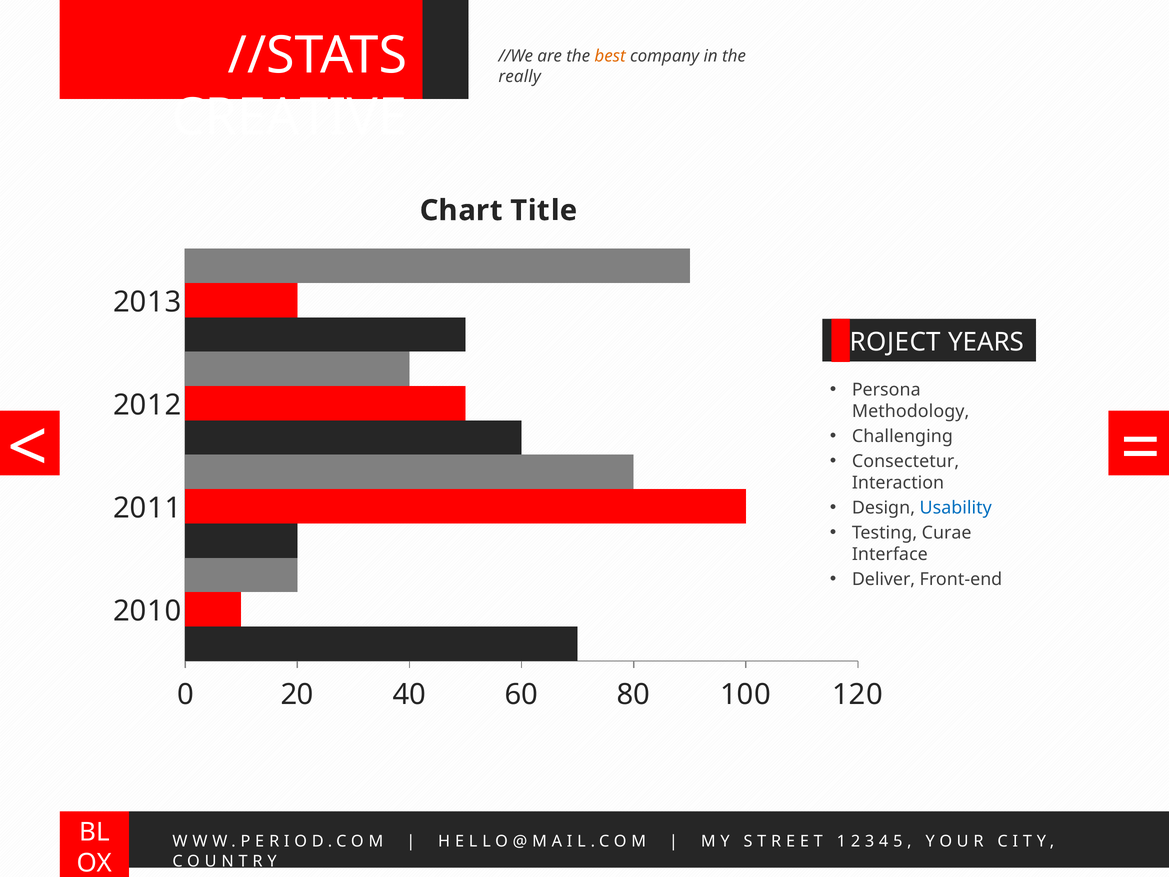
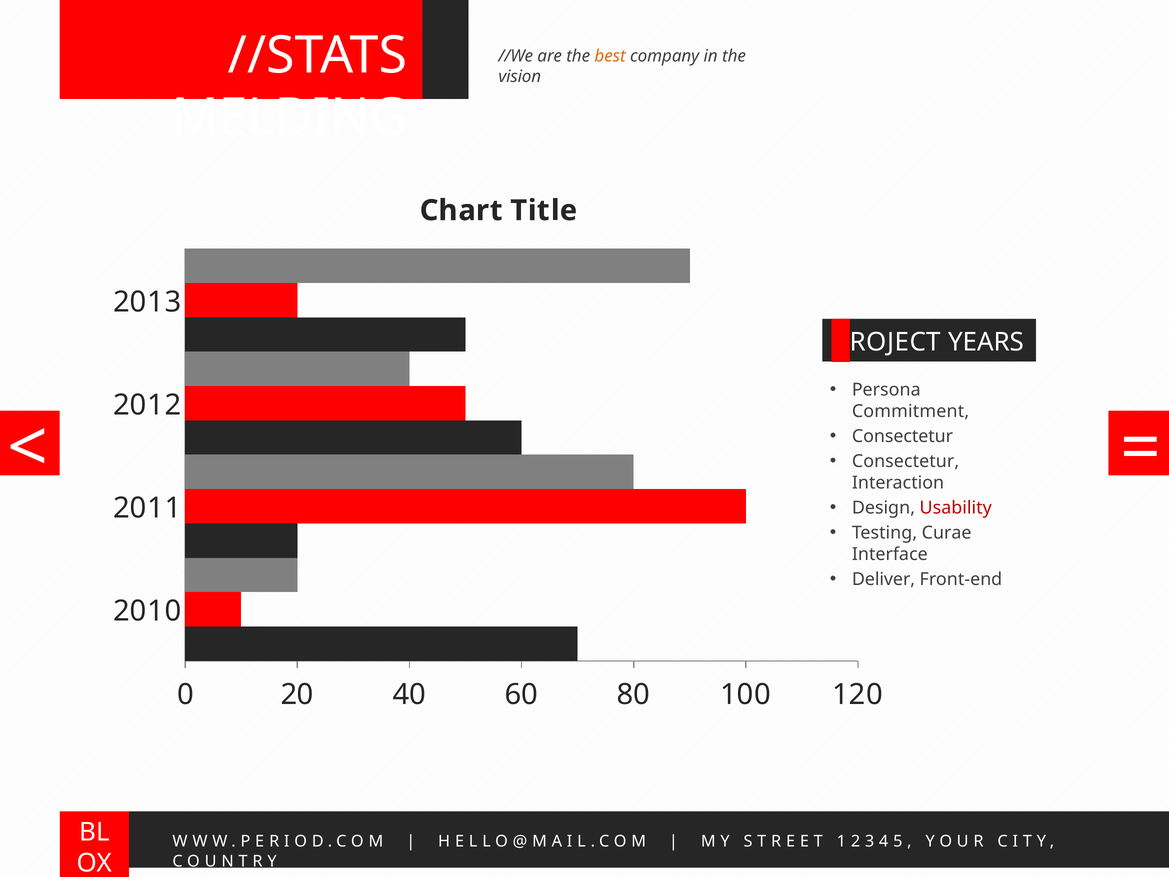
really: really -> vision
CREATIVE: CREATIVE -> MELDING
Methodology: Methodology -> Commitment
Challenging at (902, 436): Challenging -> Consectetur
Usability colour: blue -> red
